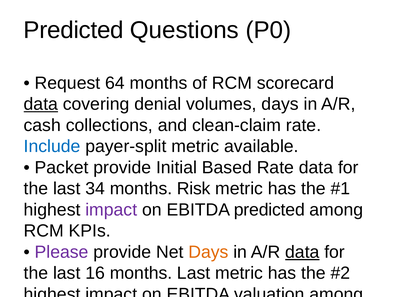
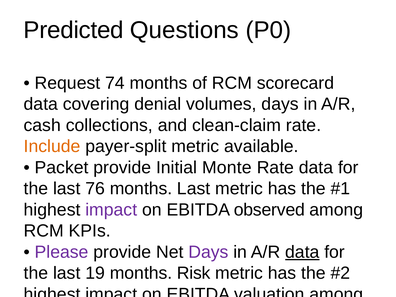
64: 64 -> 74
data at (41, 104) underline: present -> none
Include colour: blue -> orange
Based: Based -> Monte
34: 34 -> 76
months Risk: Risk -> Last
EBITDA predicted: predicted -> observed
Days at (208, 252) colour: orange -> purple
16: 16 -> 19
months Last: Last -> Risk
